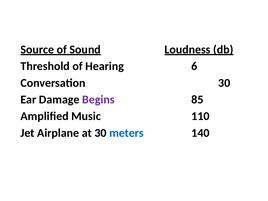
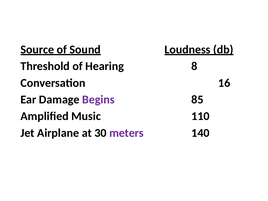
6: 6 -> 8
Conversation 30: 30 -> 16
meters colour: blue -> purple
